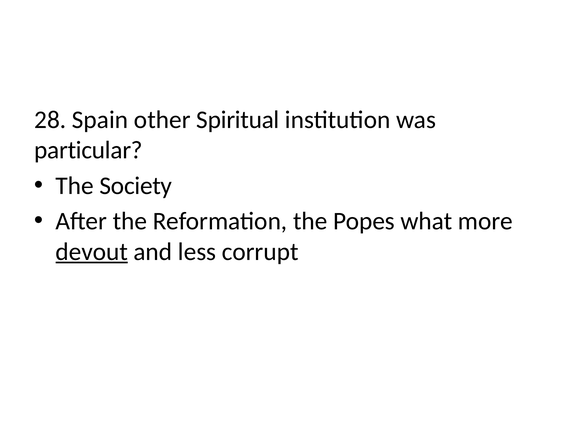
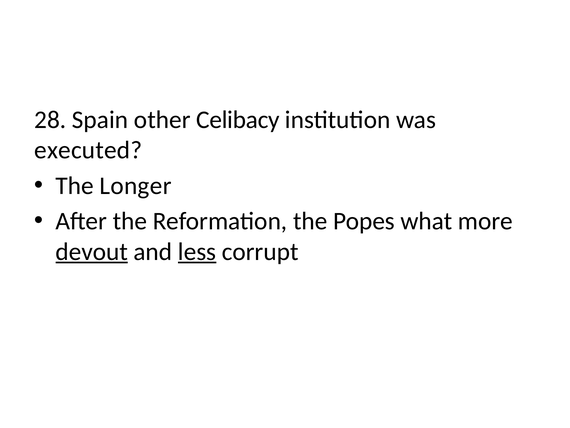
Spiritual: Spiritual -> Celibacy
particular: particular -> executed
Society: Society -> Longer
less underline: none -> present
